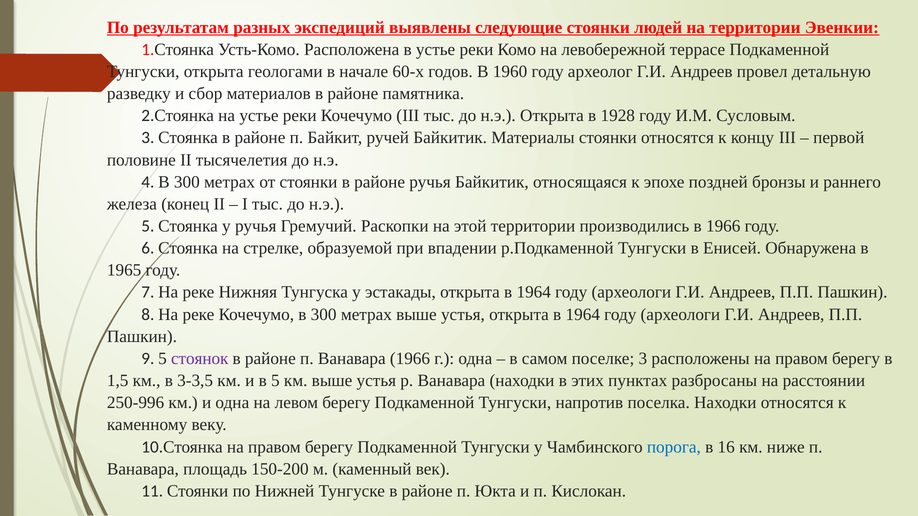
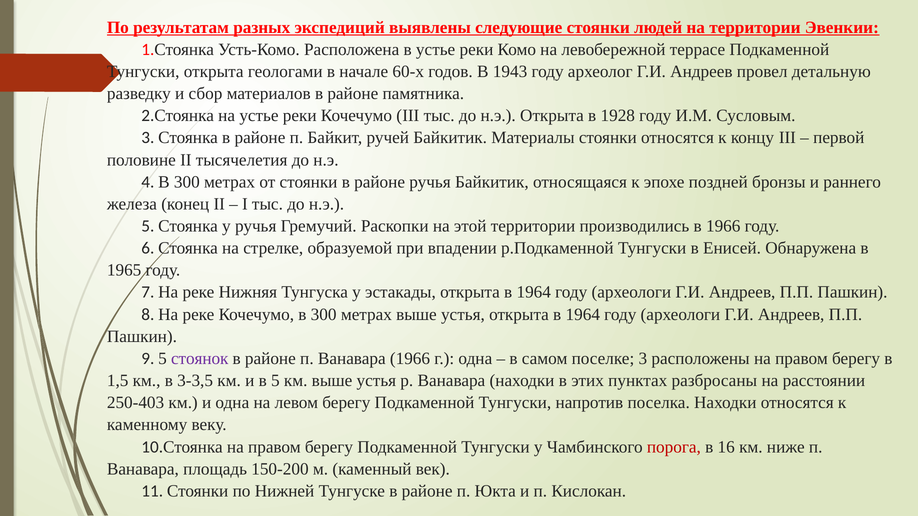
1960: 1960 -> 1943
250-996: 250-996 -> 250-403
порога colour: blue -> red
